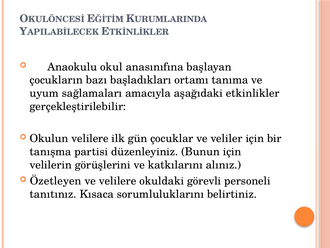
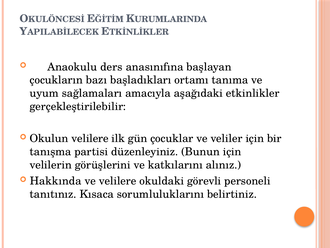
okul: okul -> ders
Özetleyen: Özetleyen -> Hakkında
